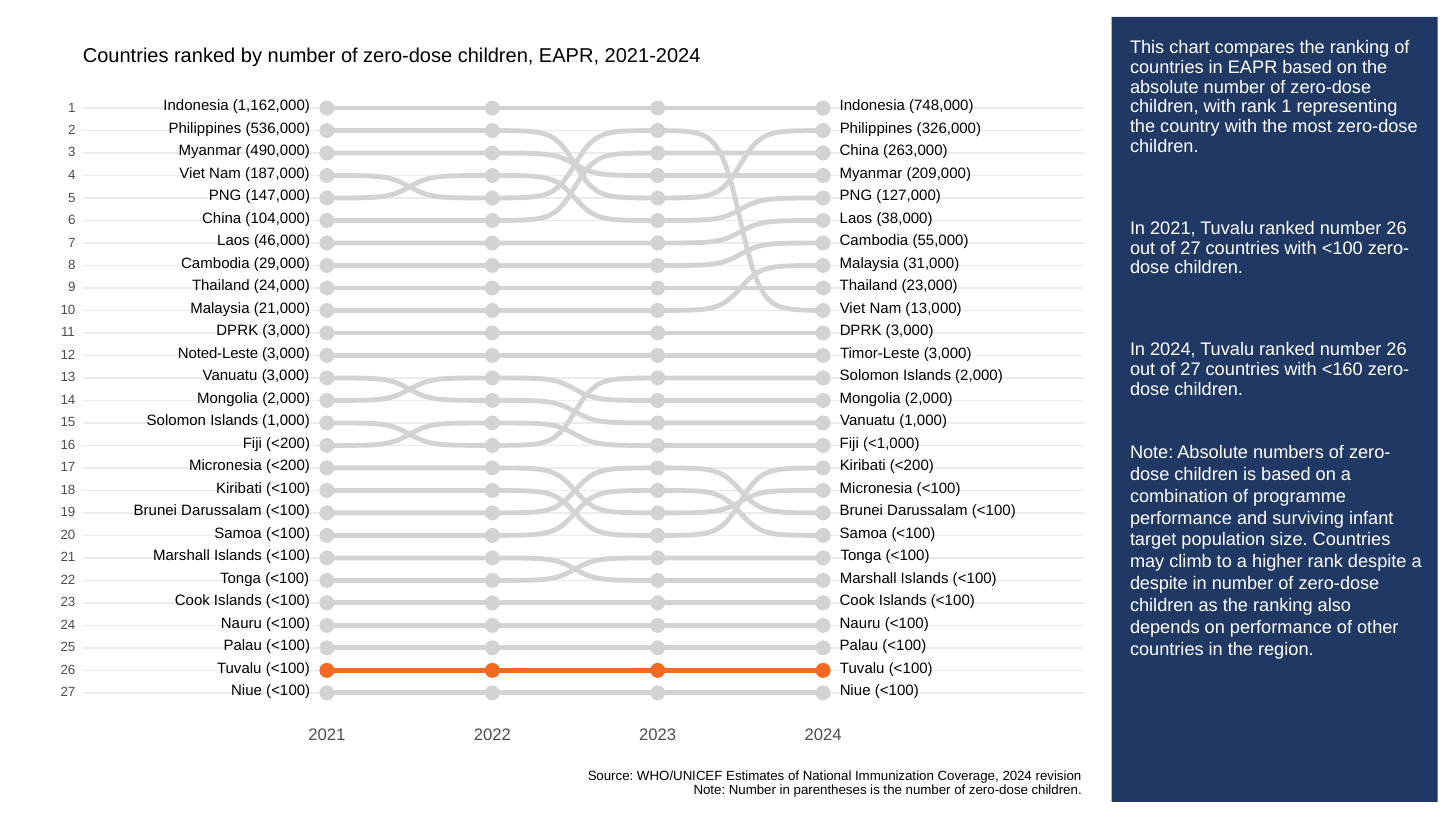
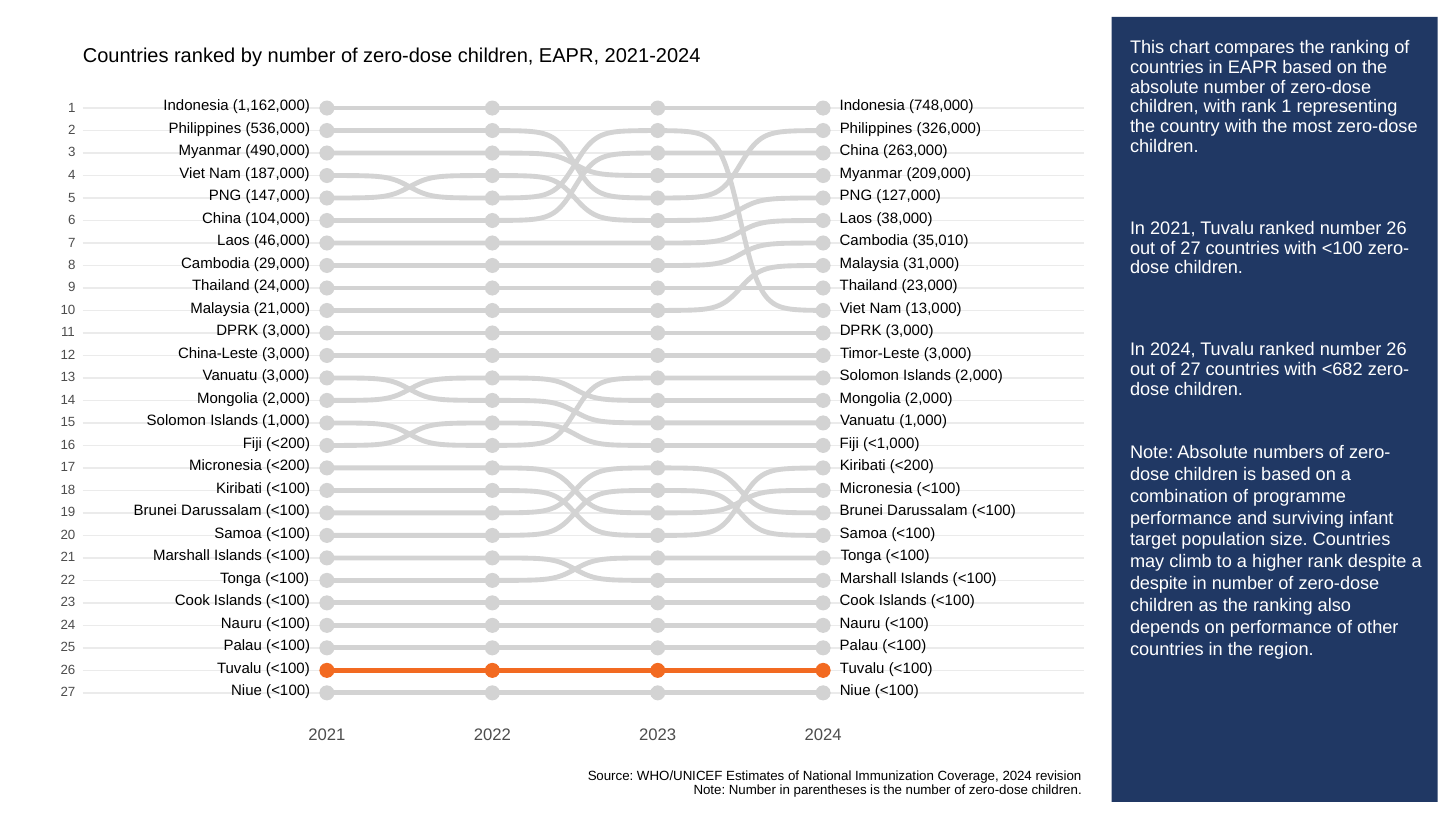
55,000: 55,000 -> 35,010
Noted-Leste: Noted-Leste -> China-Leste
<160: <160 -> <682
